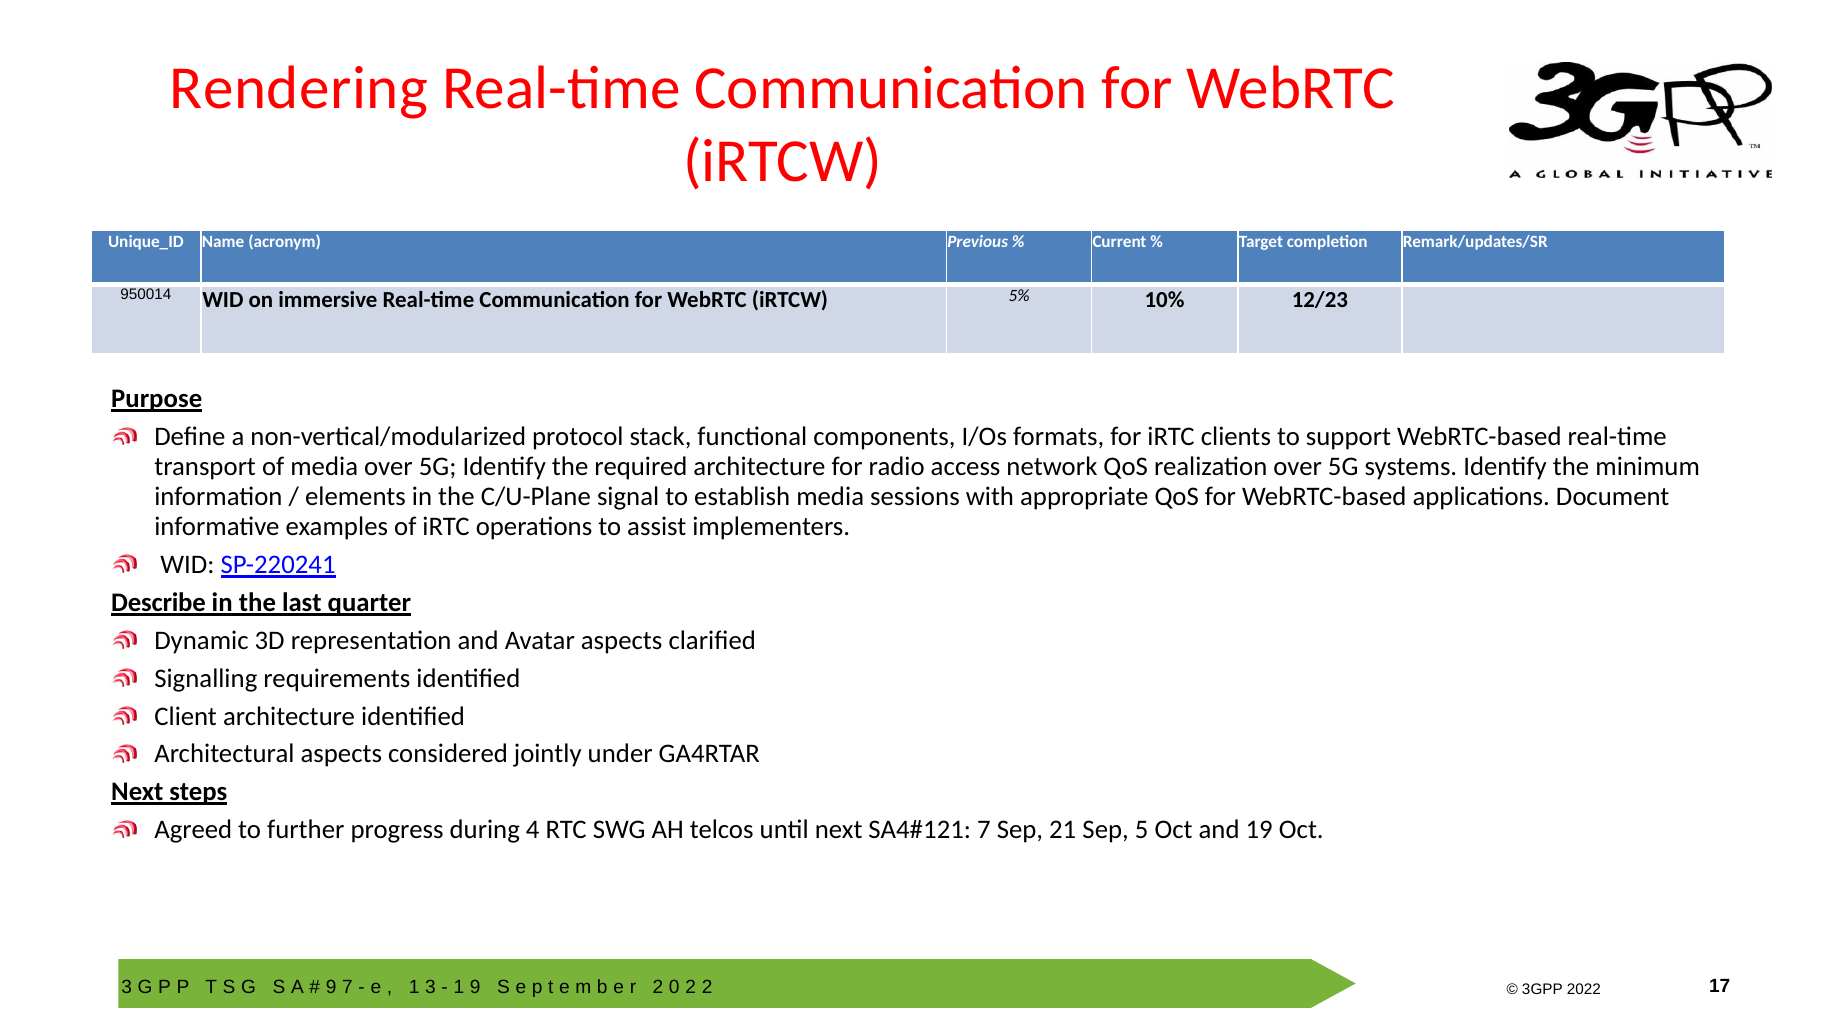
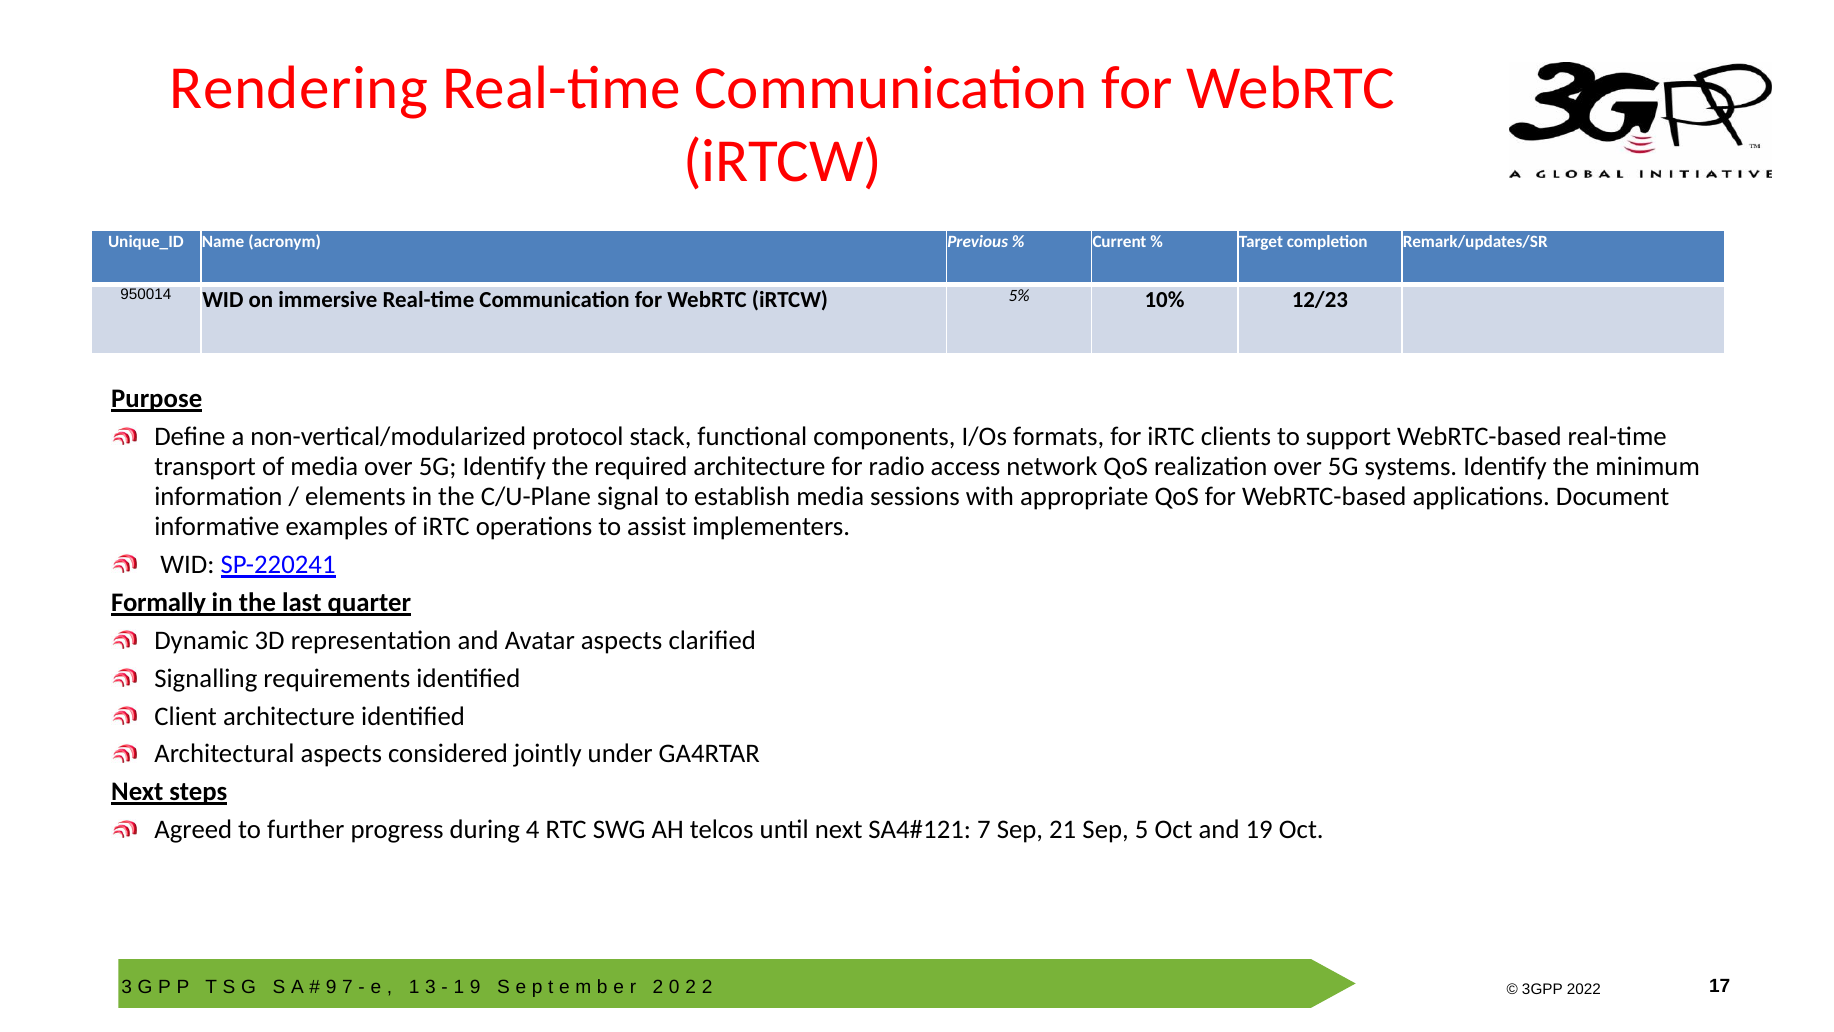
Describe: Describe -> Formally
